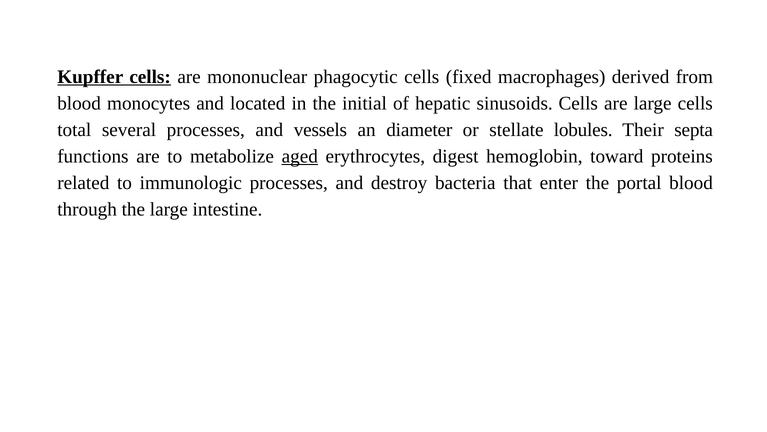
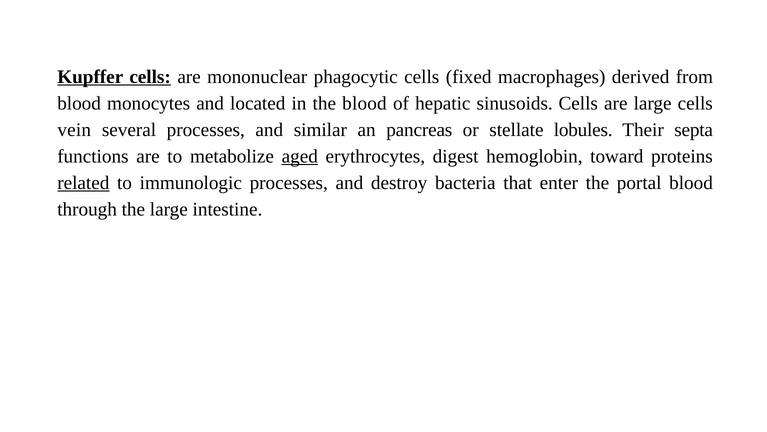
the initial: initial -> blood
total: total -> vein
vessels: vessels -> similar
diameter: diameter -> pancreas
related underline: none -> present
